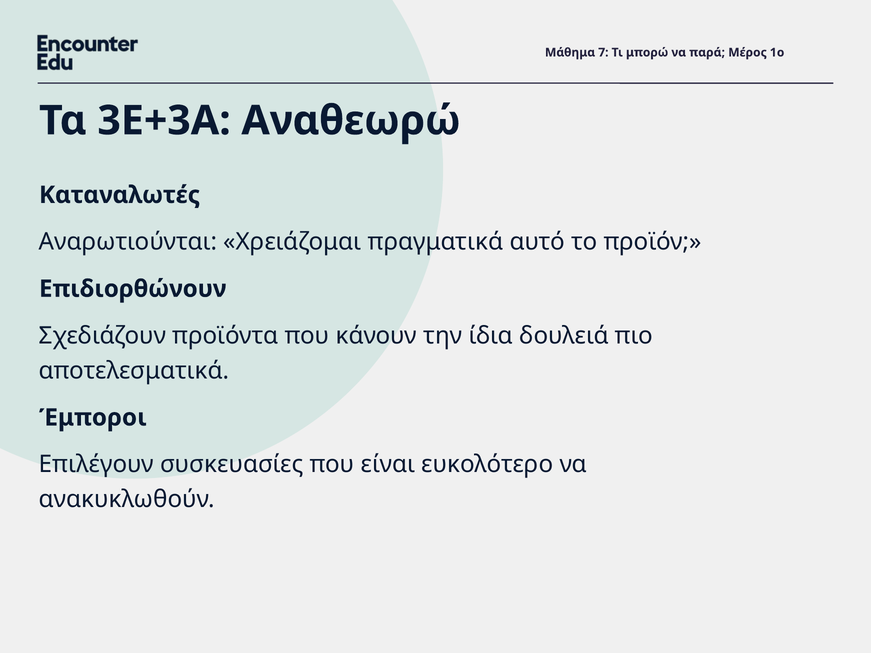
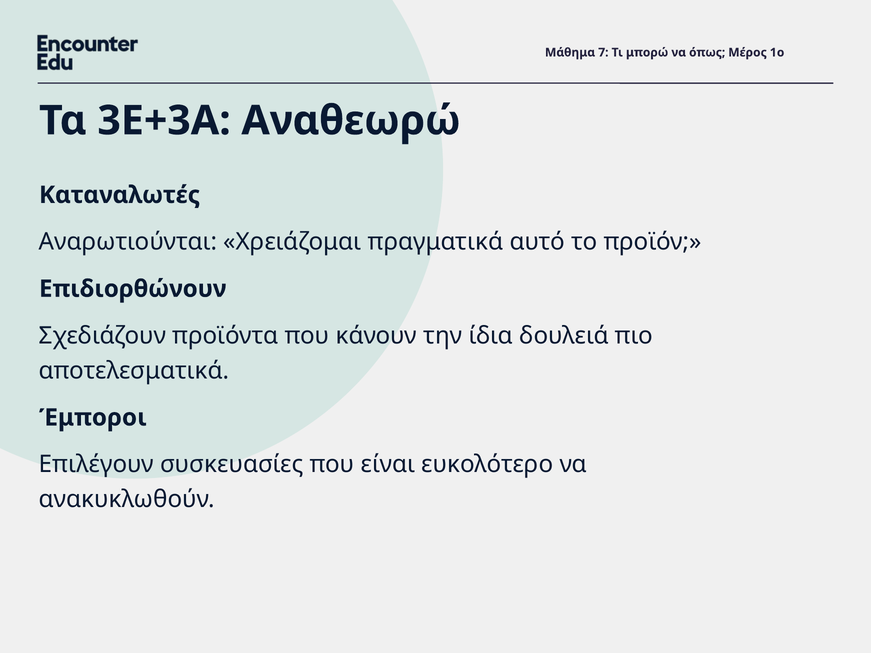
παρά: παρά -> όπως
